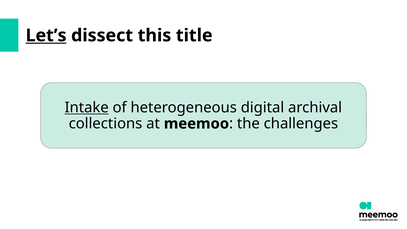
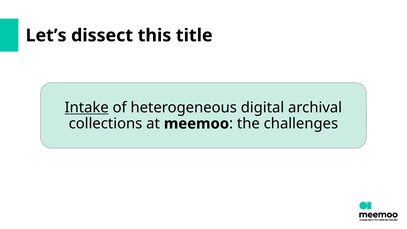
Let’s underline: present -> none
